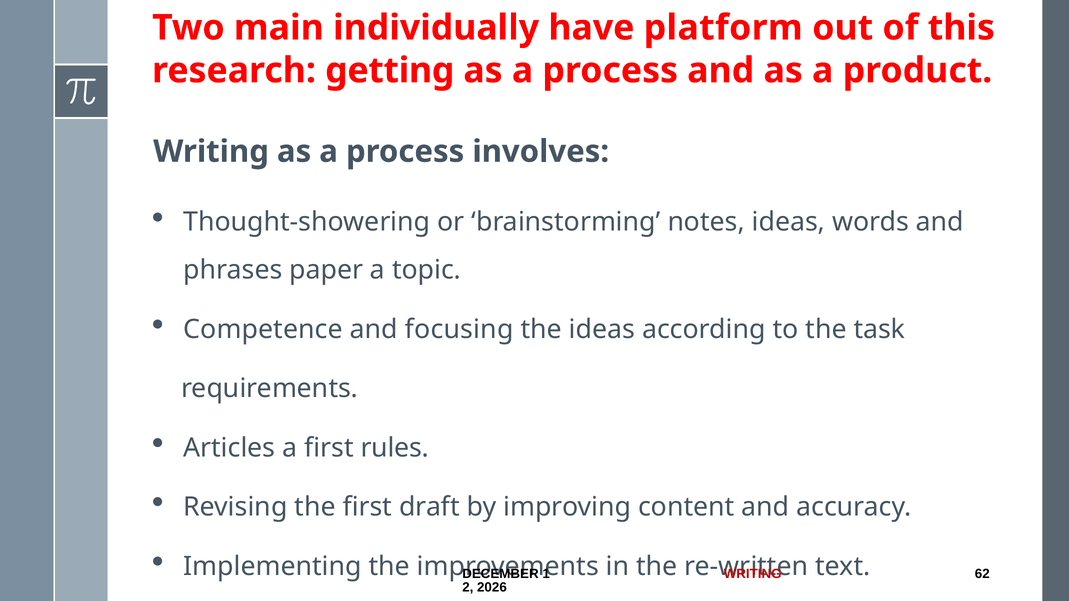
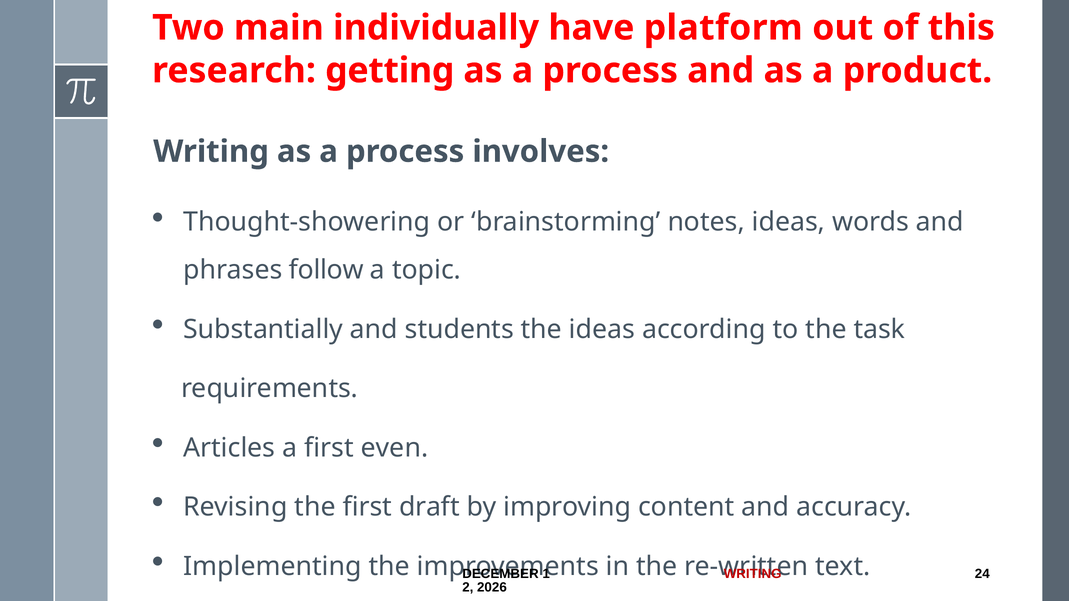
paper: paper -> follow
Competence: Competence -> Substantially
focusing: focusing -> students
rules: rules -> even
62: 62 -> 24
